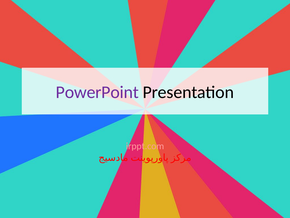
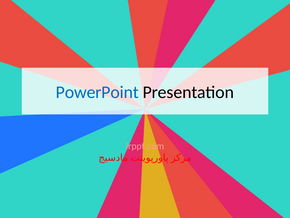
PowerPoint colour: purple -> blue
